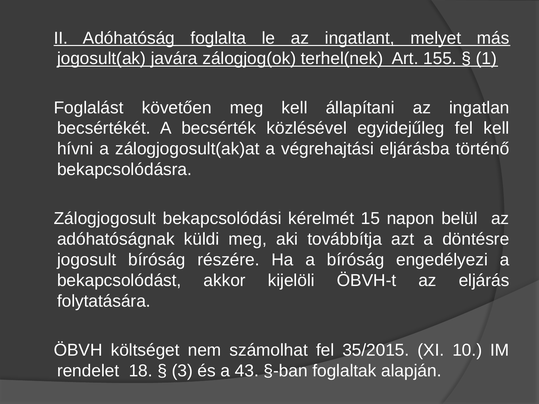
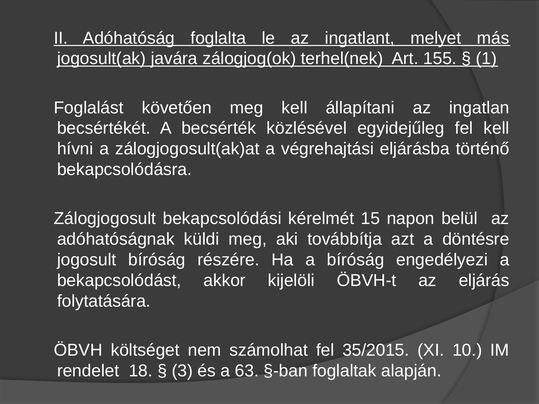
43: 43 -> 63
